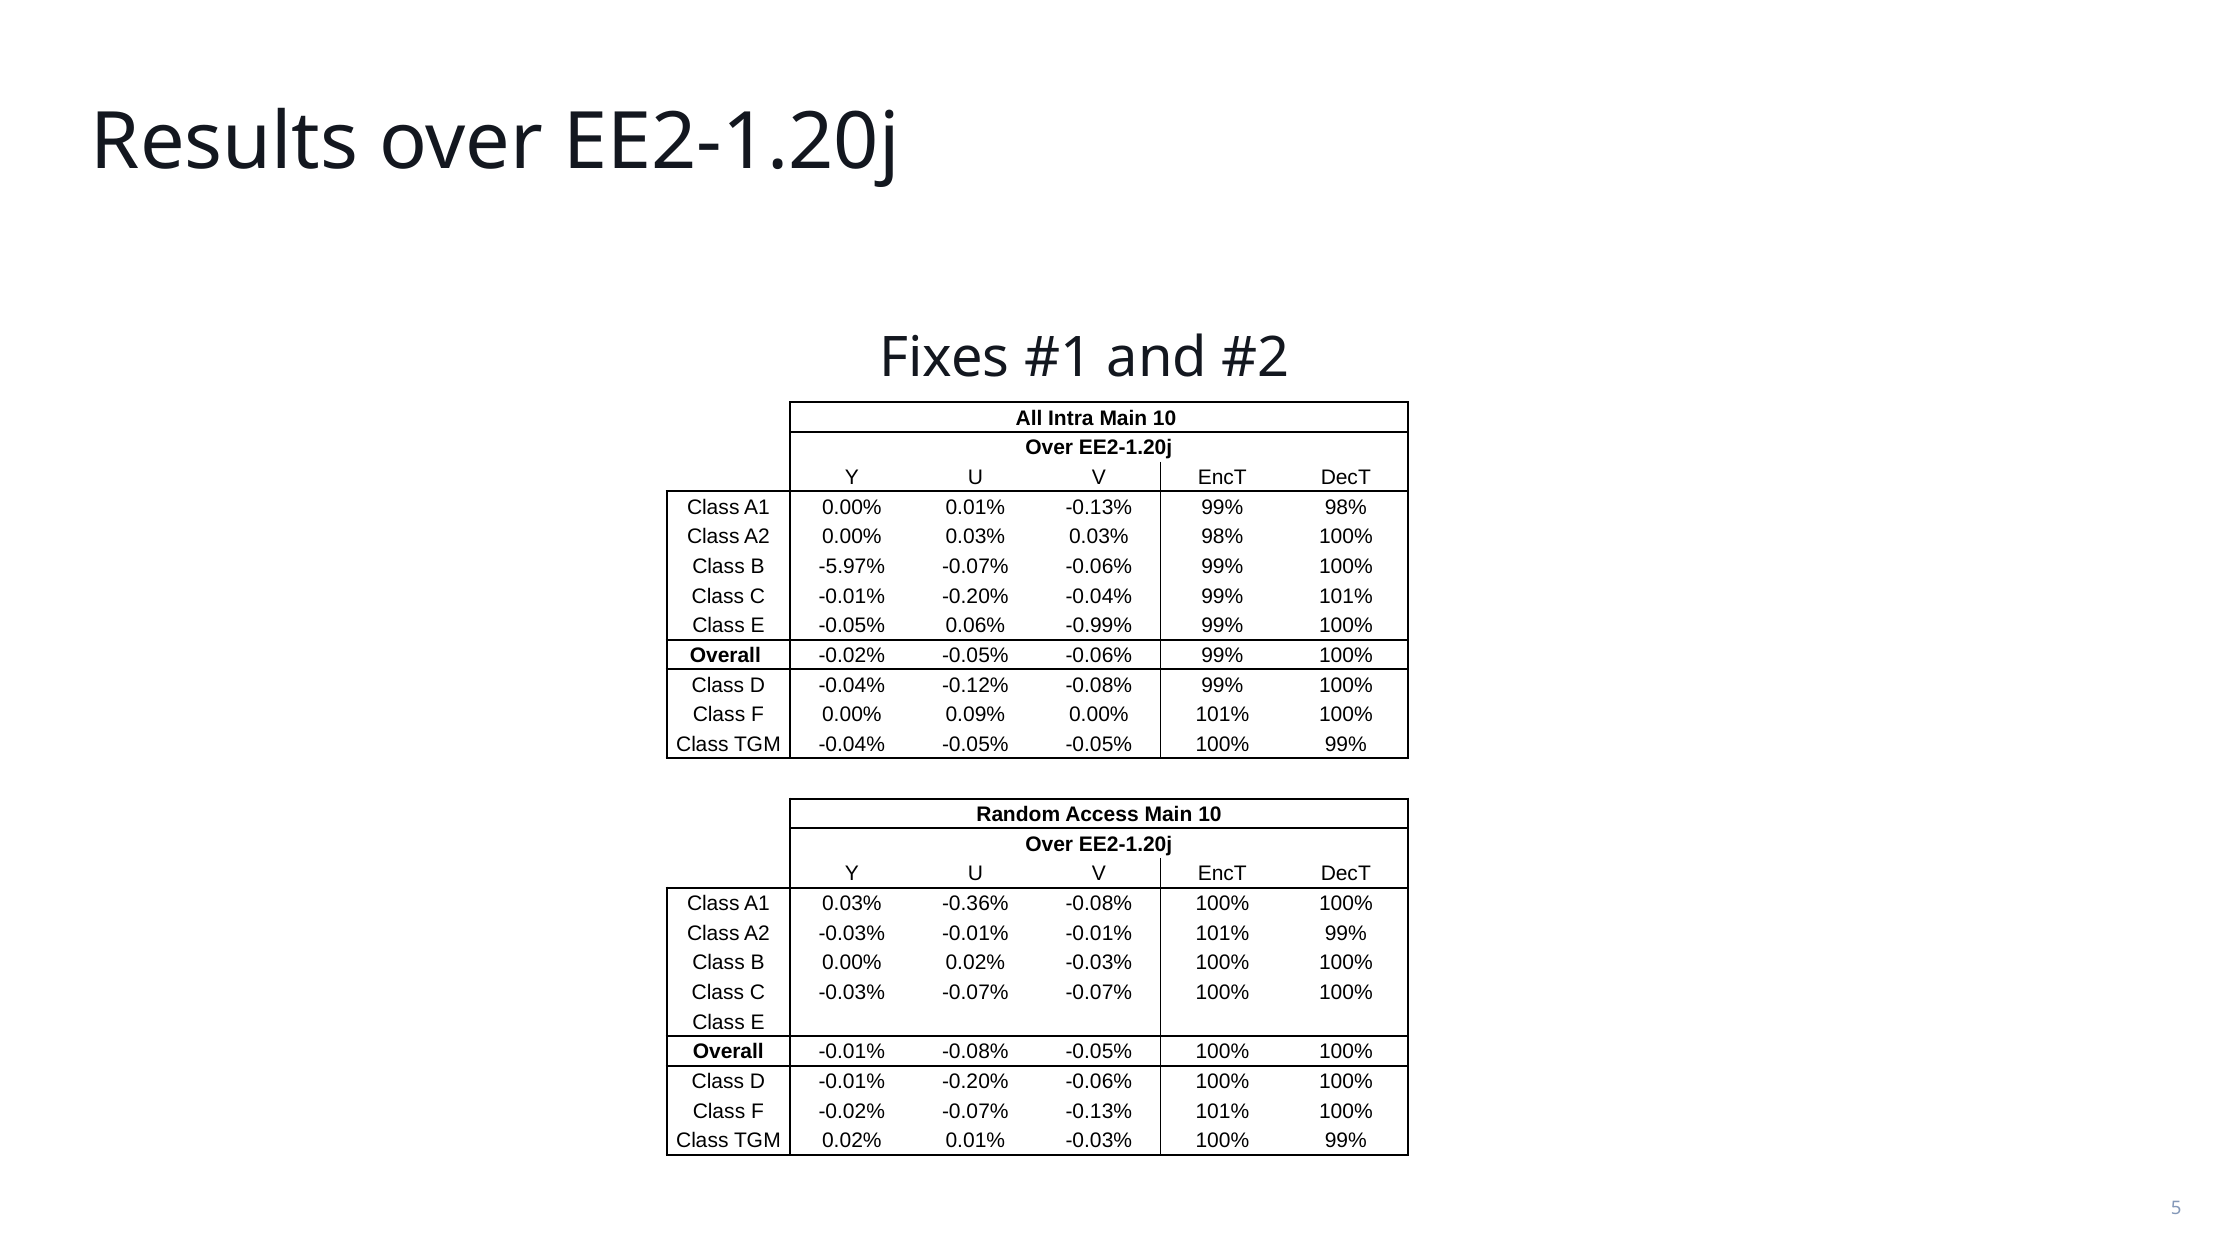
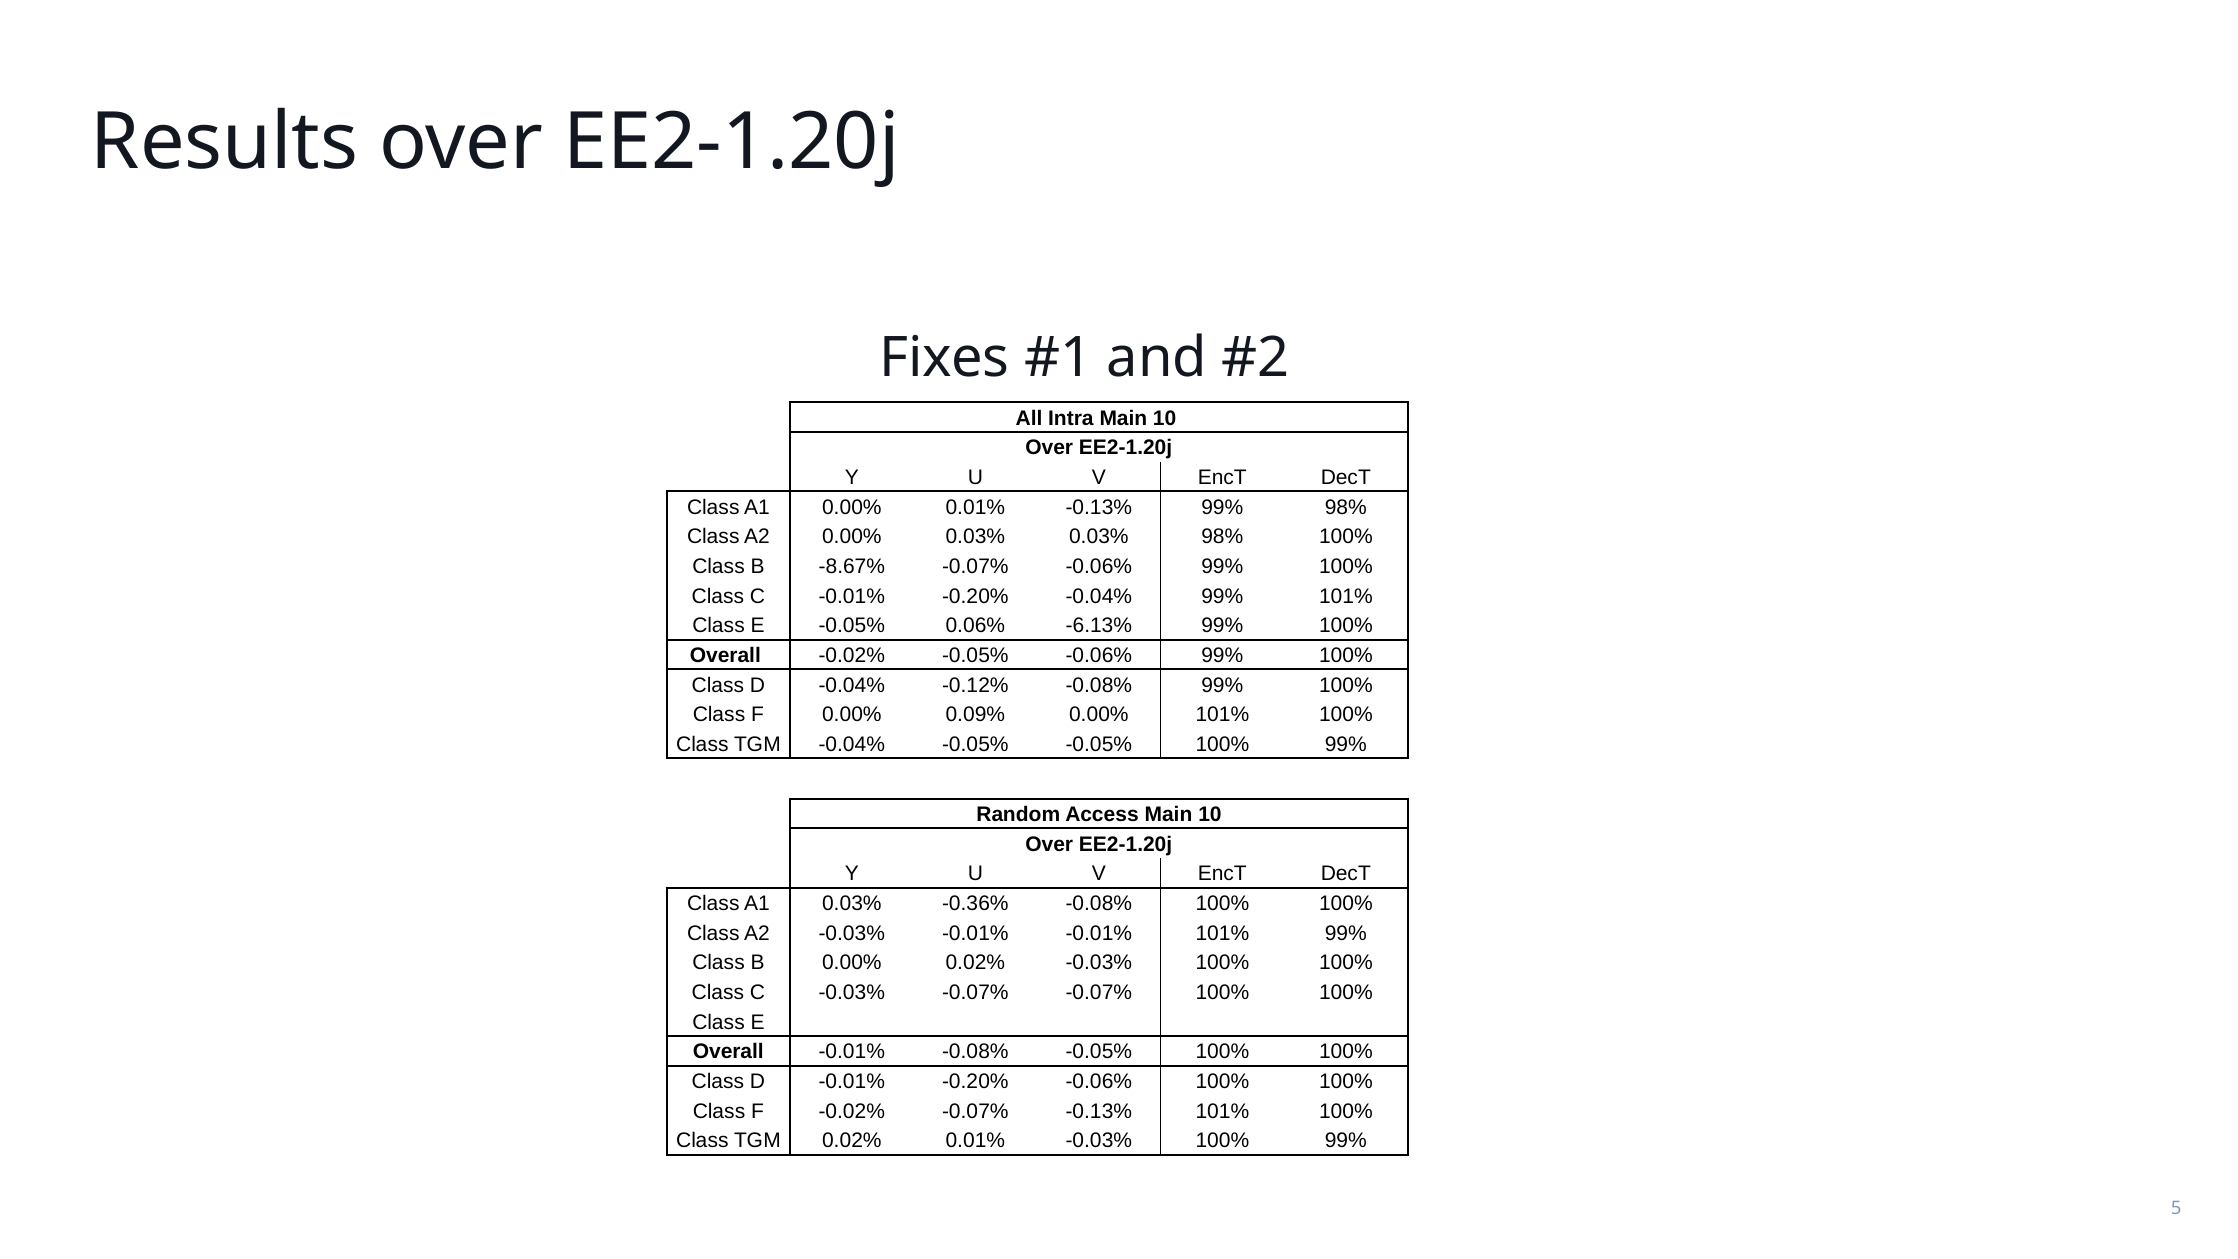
-5.97%: -5.97% -> -8.67%
-0.99%: -0.99% -> -6.13%
